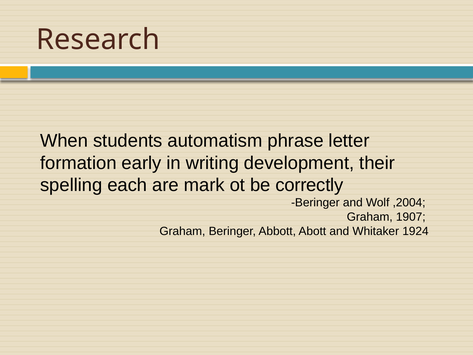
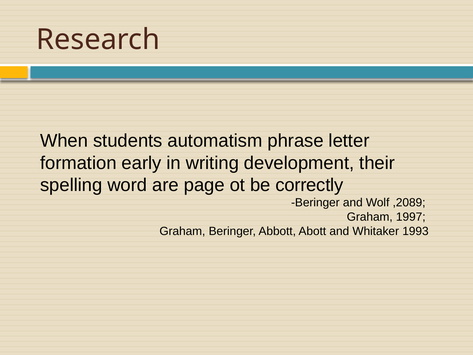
each: each -> word
mark: mark -> page
,2004: ,2004 -> ,2089
1907: 1907 -> 1997
1924: 1924 -> 1993
